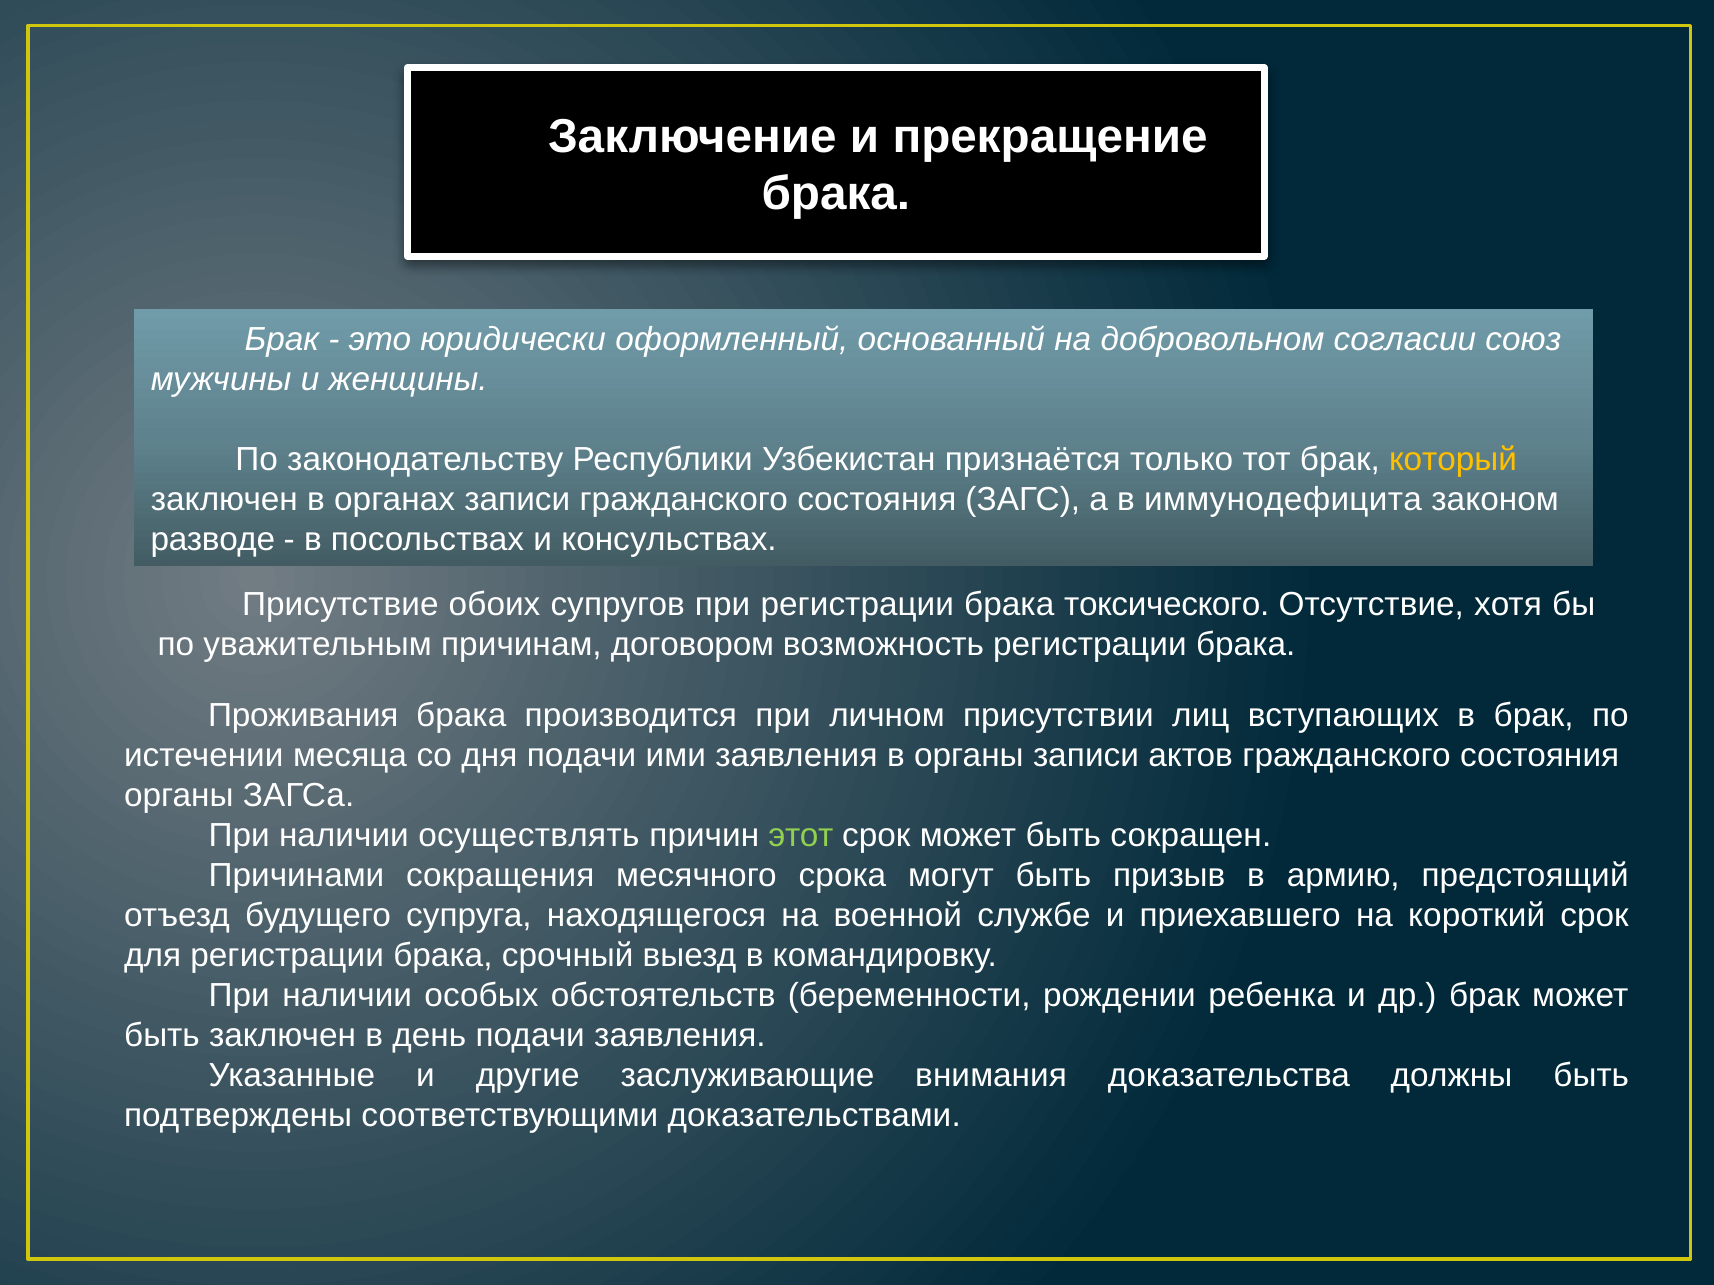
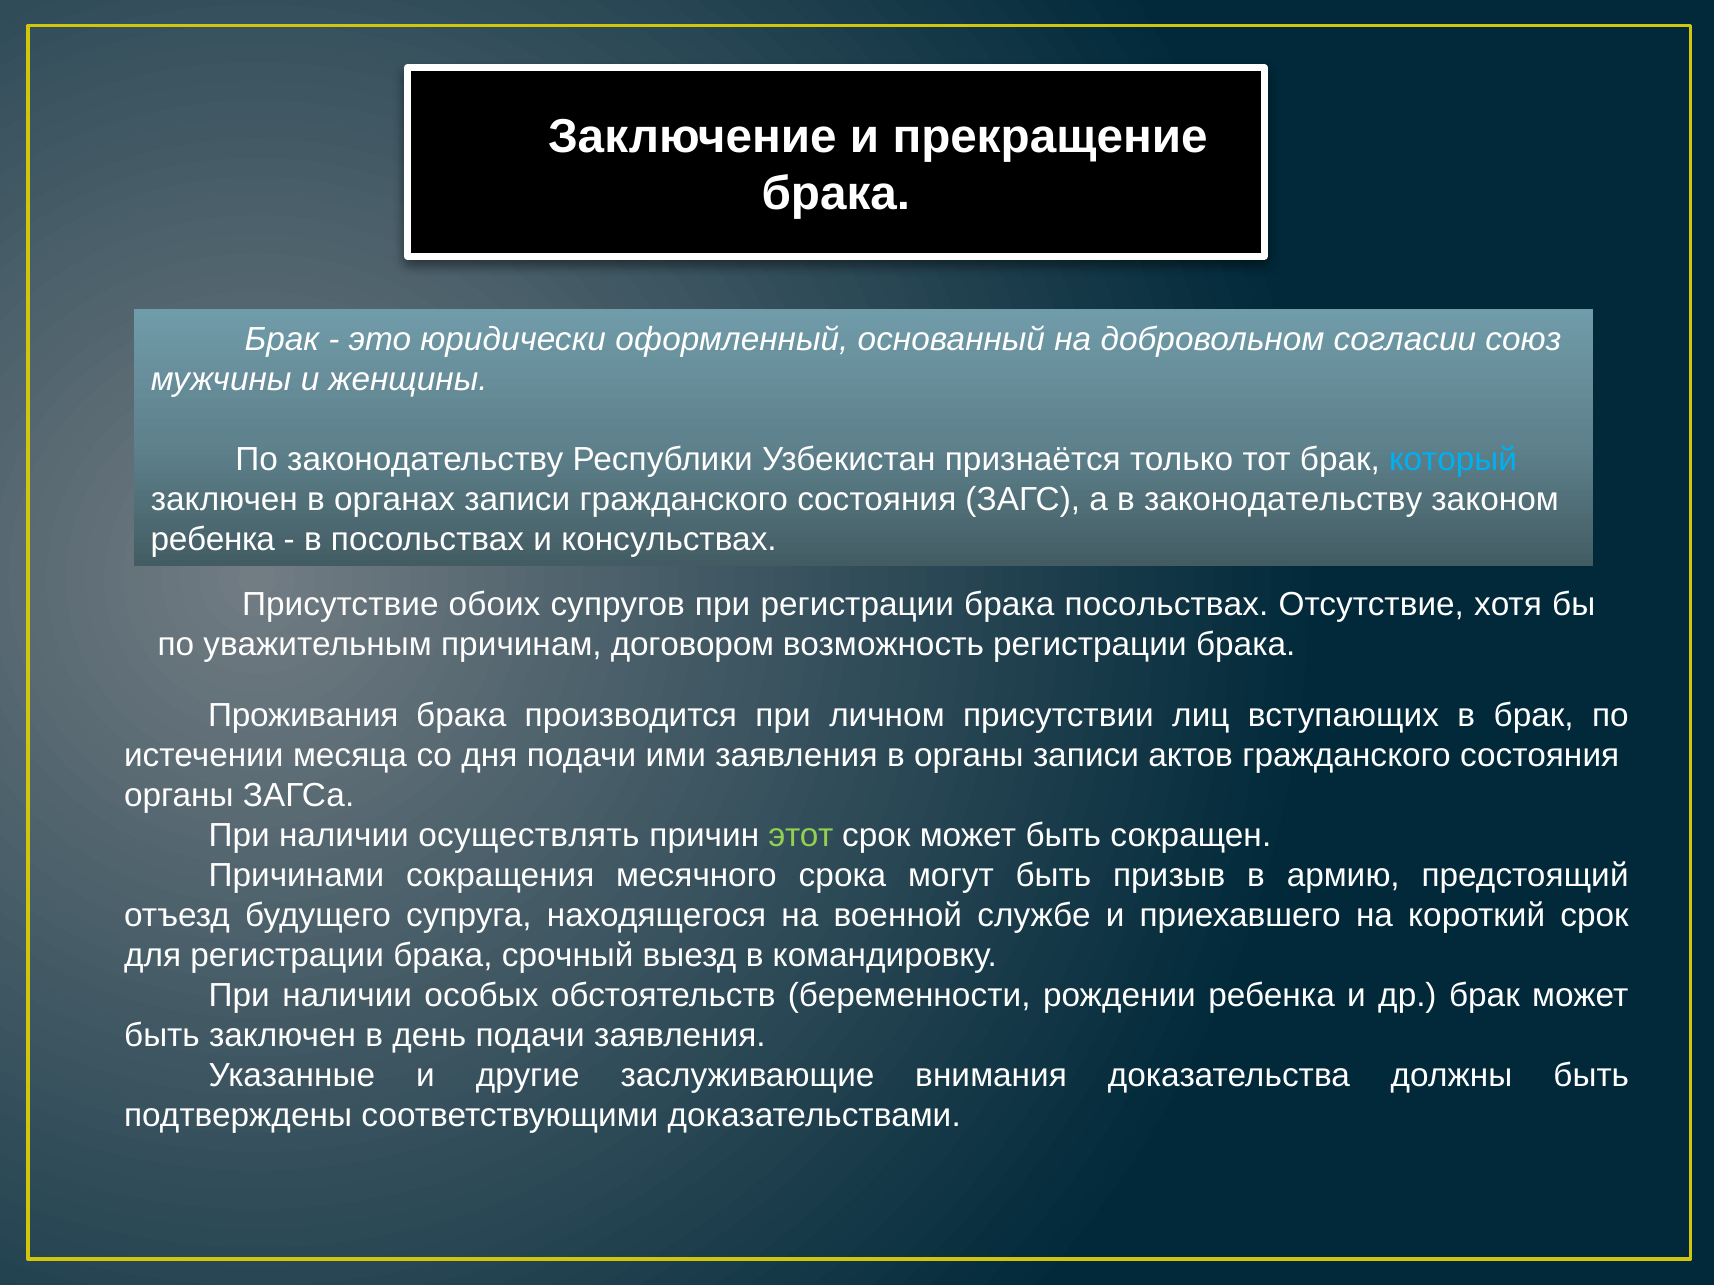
который colour: yellow -> light blue
в иммунодефицита: иммунодефицита -> законодательству
разводе at (213, 540): разводе -> ребенка
брака токсического: токсического -> посольствах
